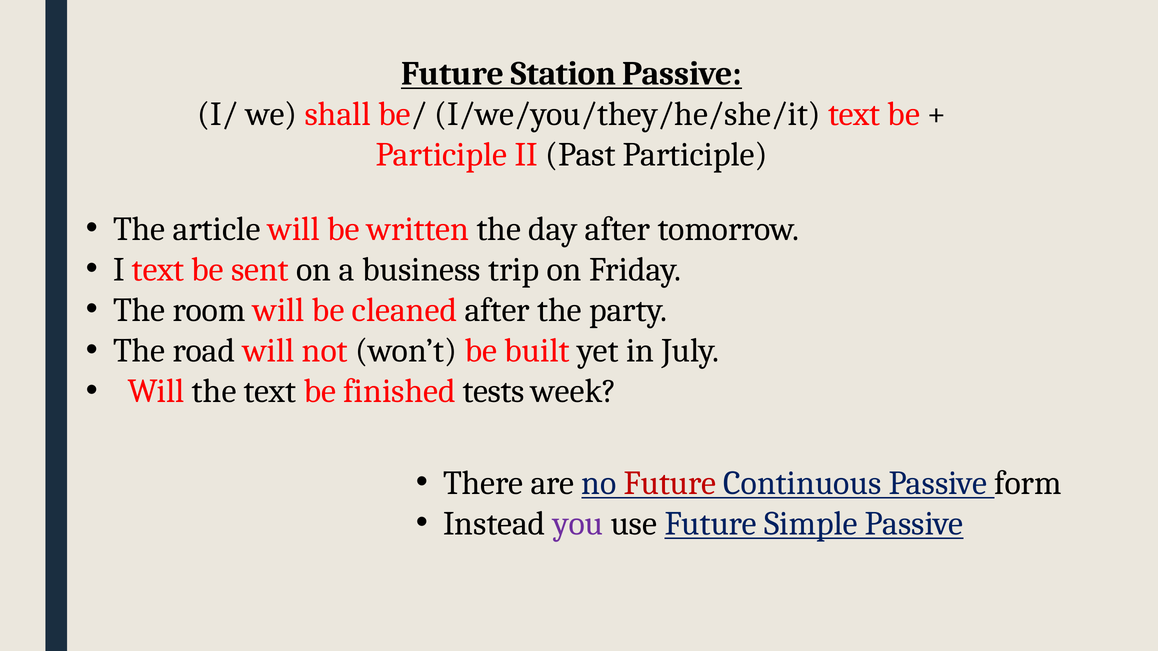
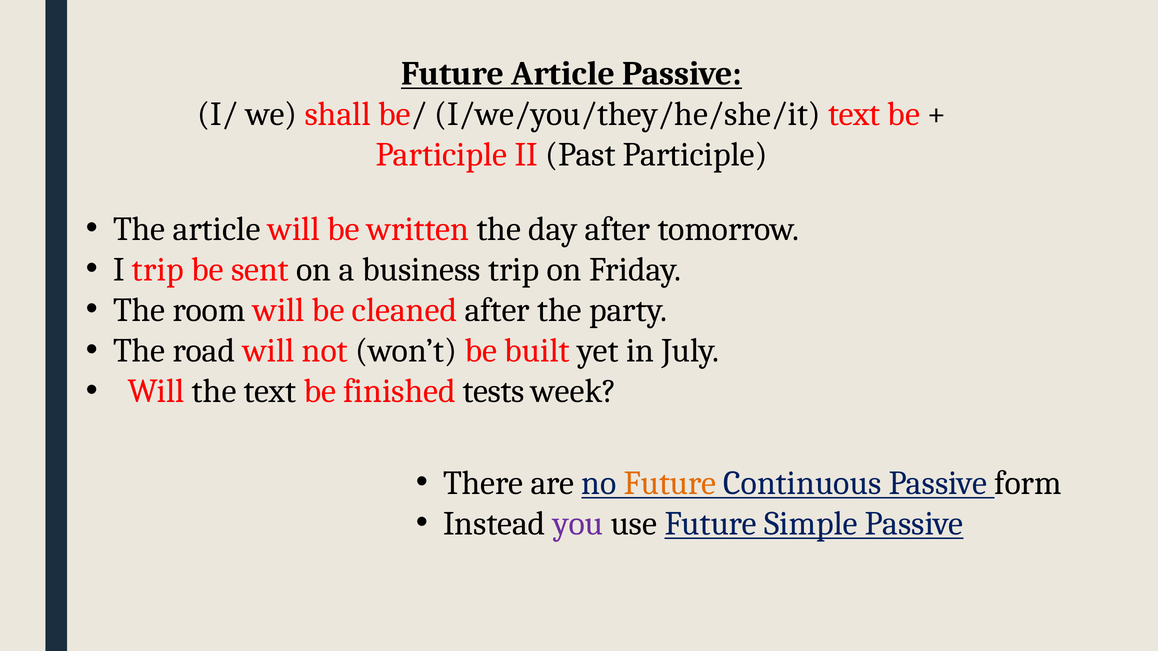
Future Station: Station -> Article
I text: text -> trip
Future at (670, 483) colour: red -> orange
